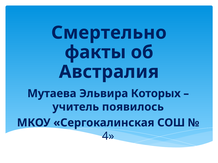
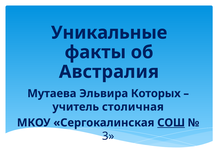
Смертельно: Смертельно -> Уникальные
появилось: появилось -> столичная
СОШ underline: none -> present
4: 4 -> 3
